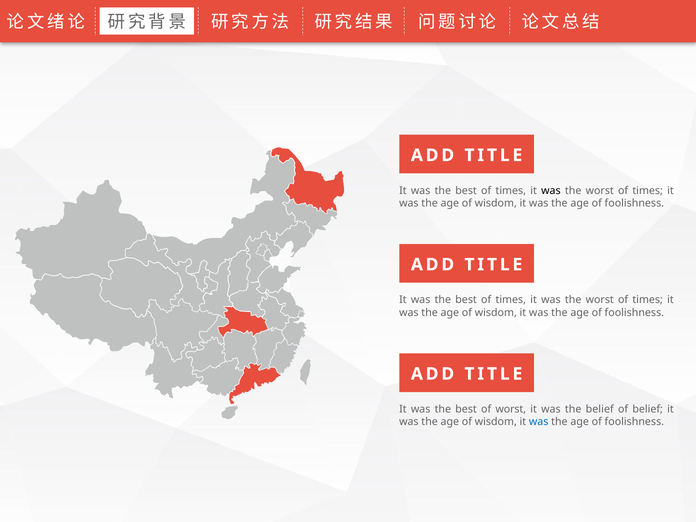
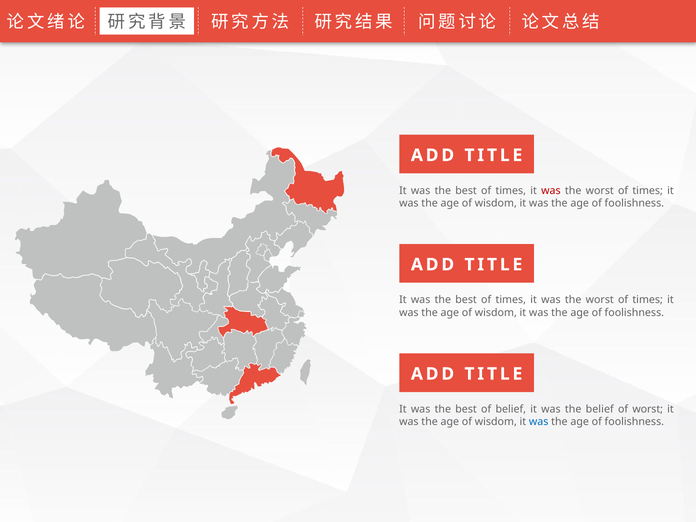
was at (551, 191) colour: black -> red
of worst: worst -> belief
of belief: belief -> worst
